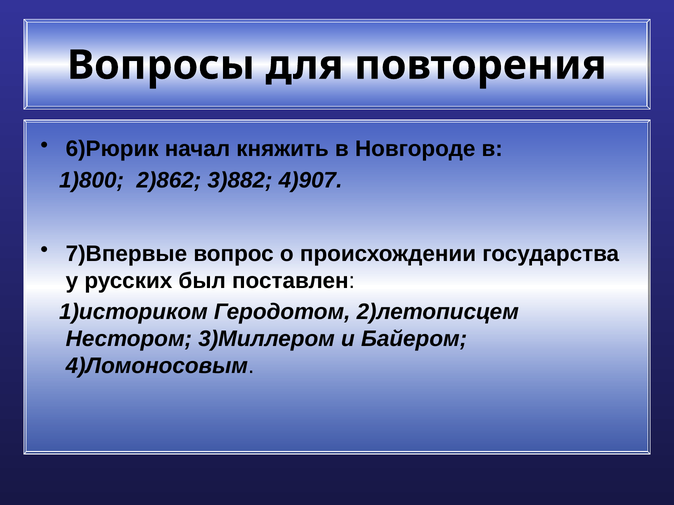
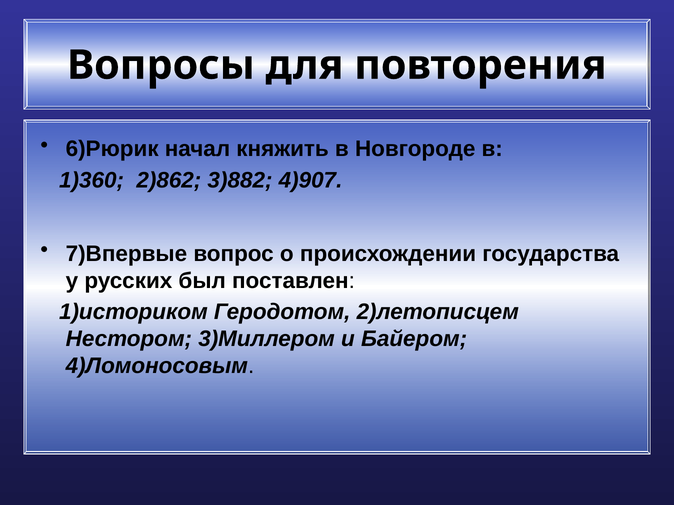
1)800: 1)800 -> 1)360
